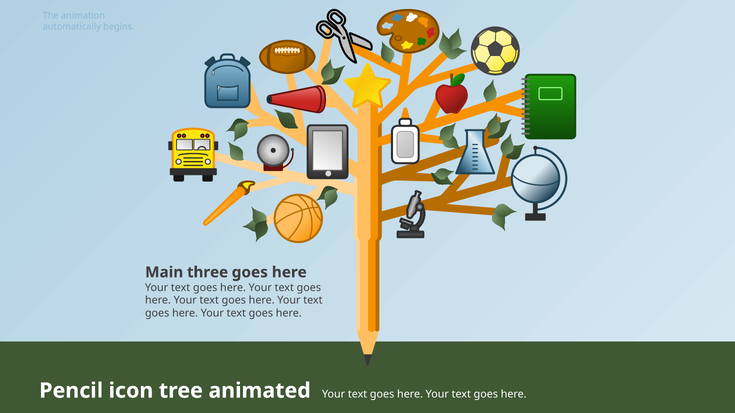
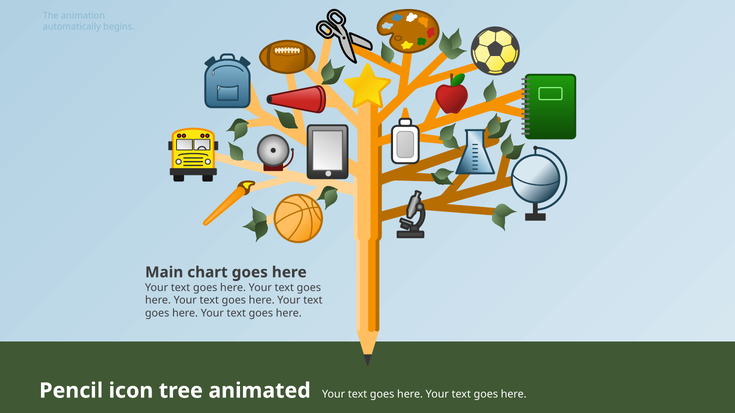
three: three -> chart
